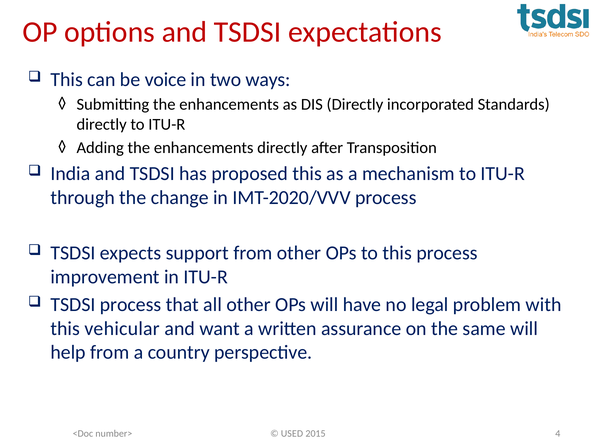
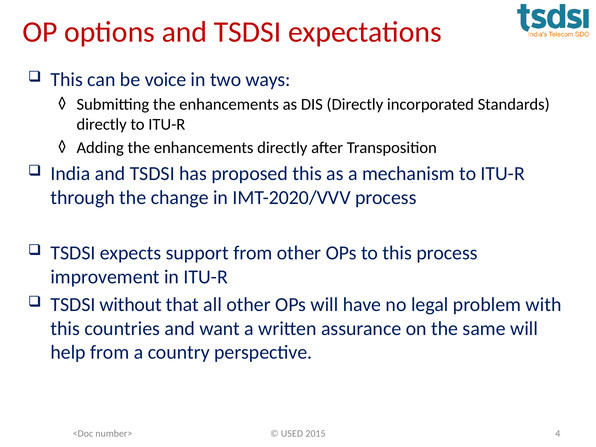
TSDSI process: process -> without
vehicular: vehicular -> countries
